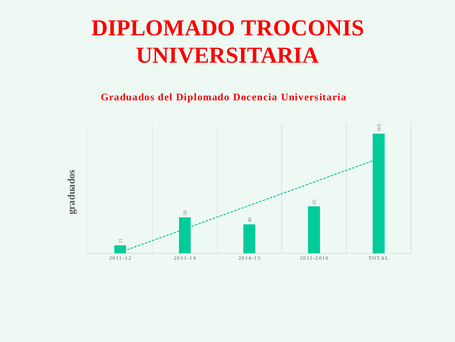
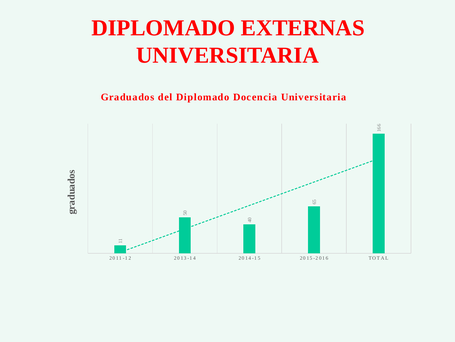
TROCONIS: TROCONIS -> EXTERNAS
